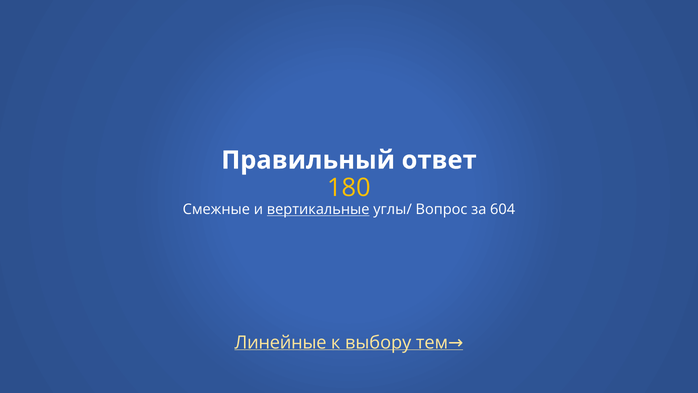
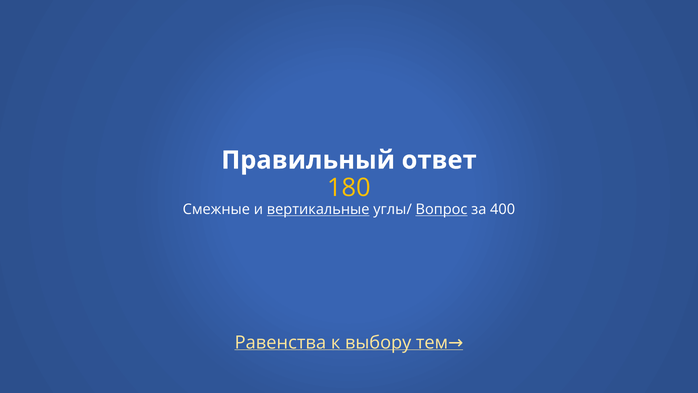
Вопрос underline: none -> present
604: 604 -> 400
Линейные: Линейные -> Равенства
